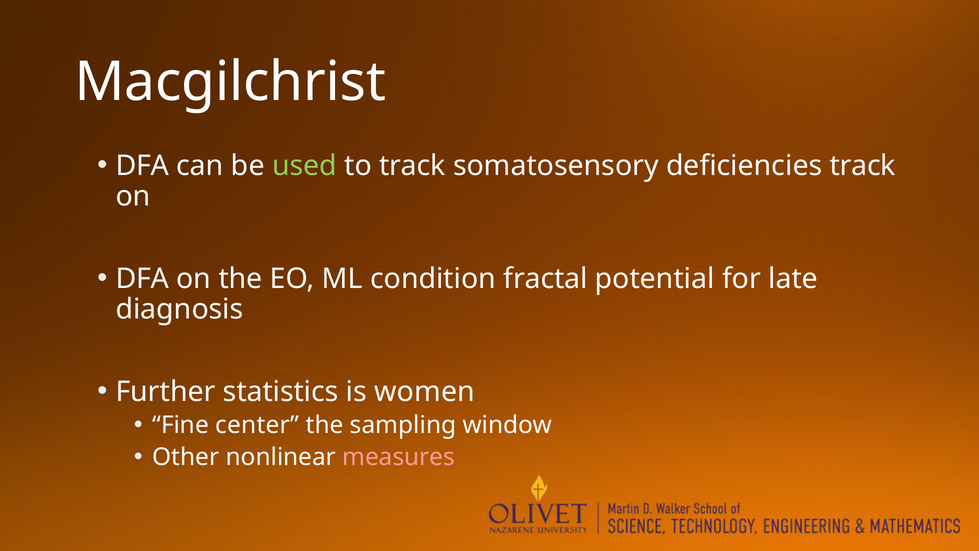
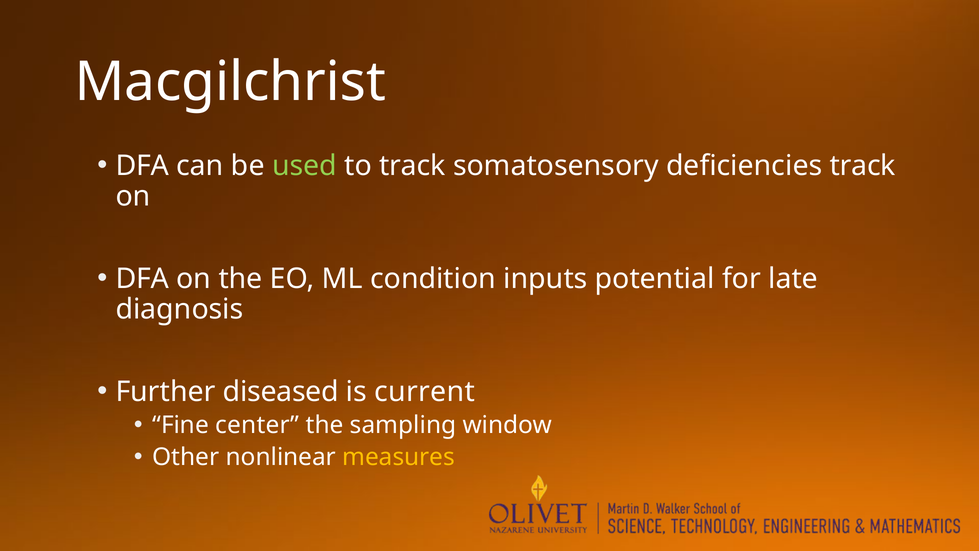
fractal: fractal -> inputs
statistics: statistics -> diseased
women: women -> current
measures colour: pink -> yellow
